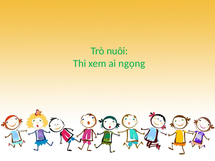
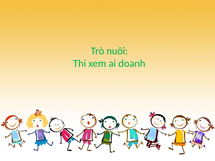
ngọng: ngọng -> doanh
